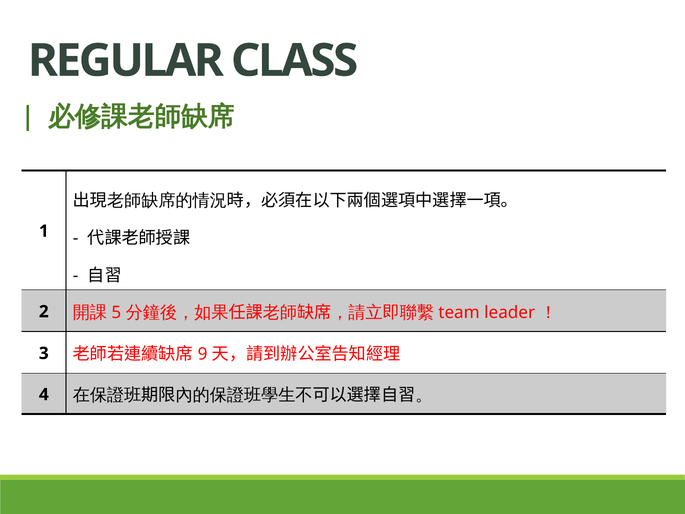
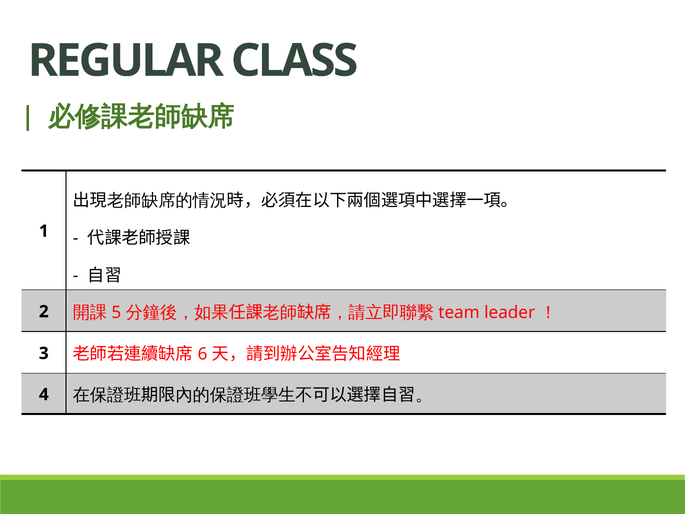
9: 9 -> 6
